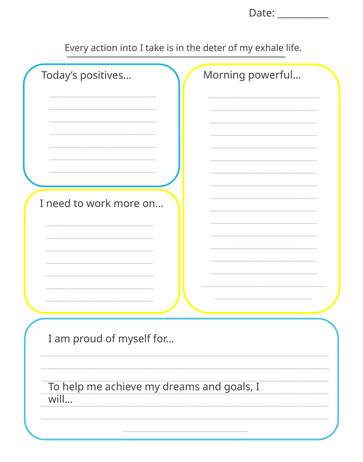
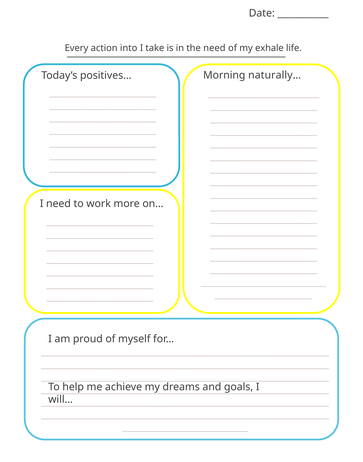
the deter: deter -> need
powerful…: powerful… -> naturally…
